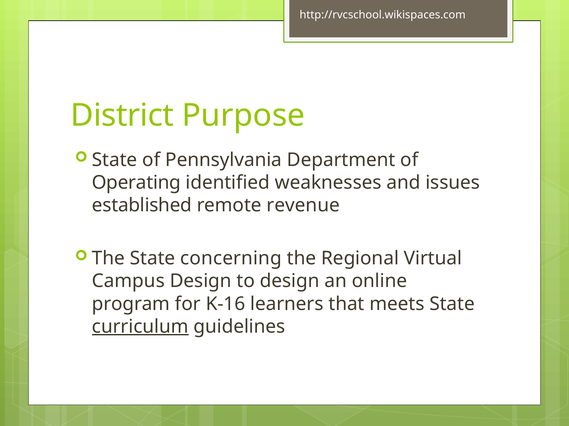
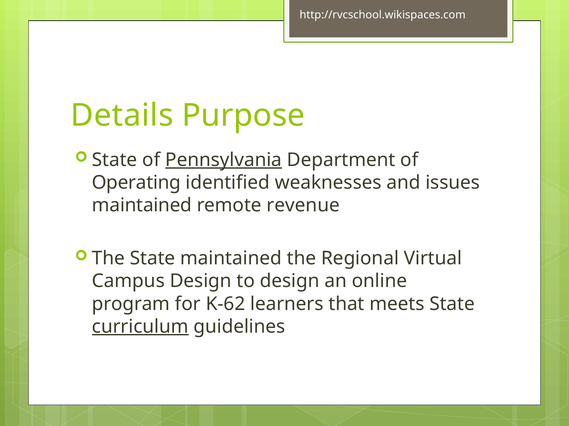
District: District -> Details
Pennsylvania underline: none -> present
established at (142, 206): established -> maintained
State concerning: concerning -> maintained
K-16: K-16 -> K-62
